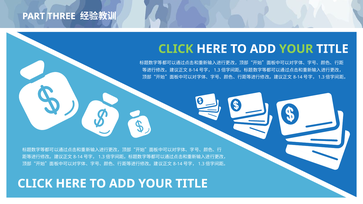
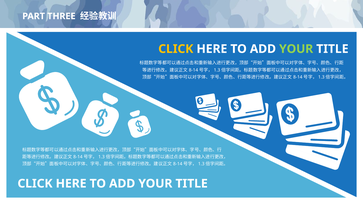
CLICK at (176, 49) colour: light green -> yellow
